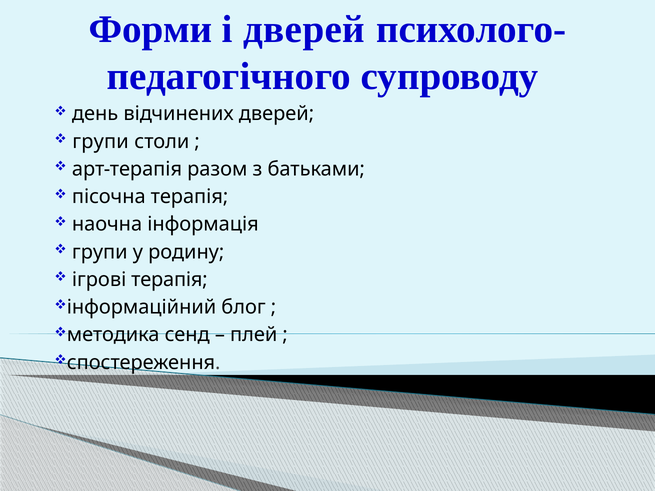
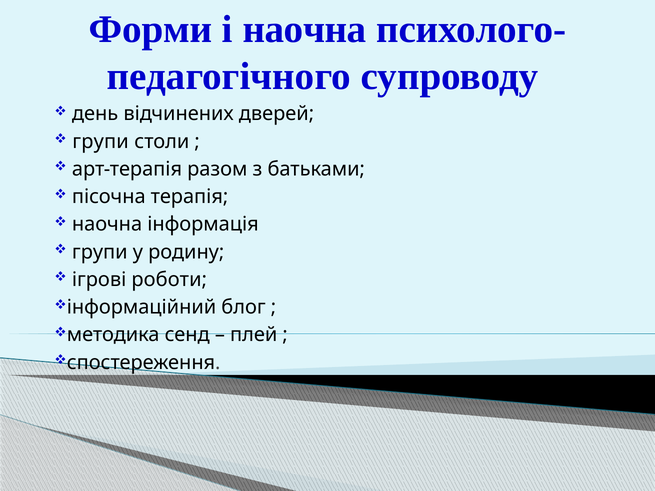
і дверей: дверей -> наочна
ігрові терапія: терапія -> роботи
